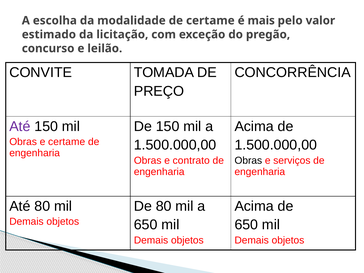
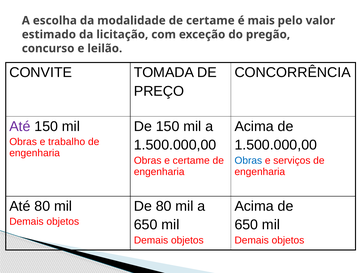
e certame: certame -> trabalho
e contrato: contrato -> certame
Obras at (248, 160) colour: black -> blue
